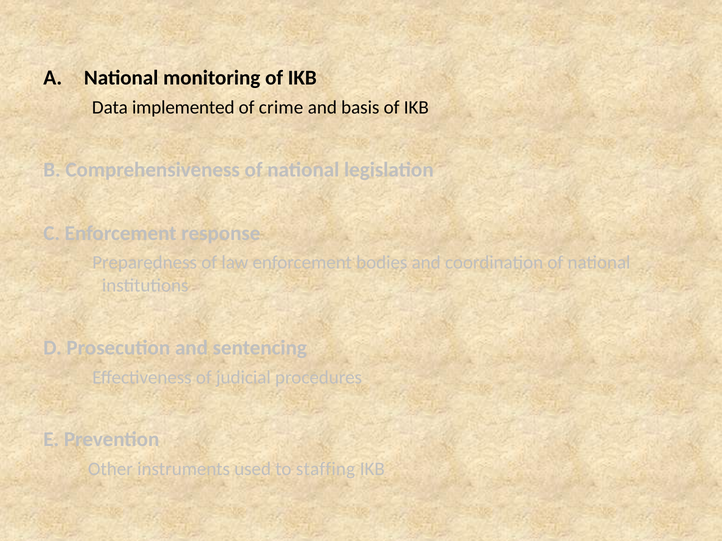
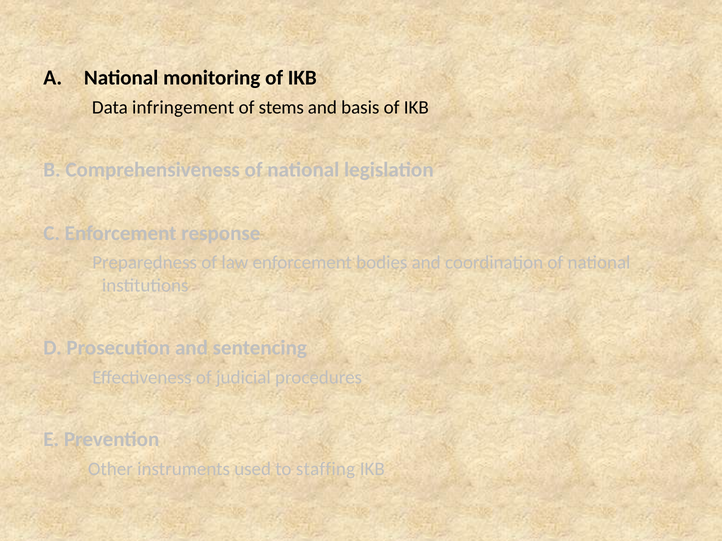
implemented: implemented -> infringement
crime: crime -> stems
